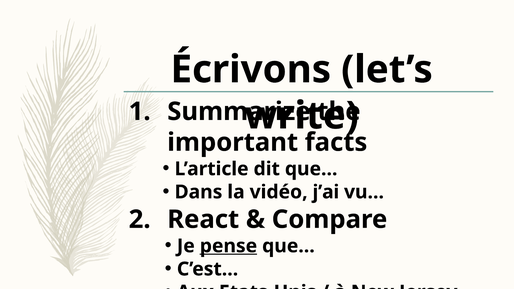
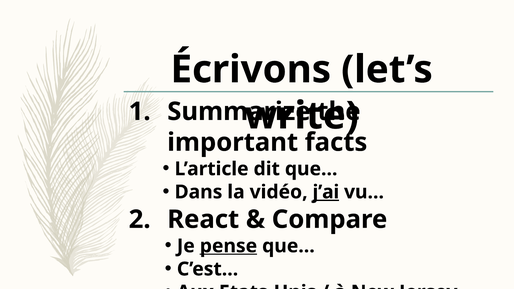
j’ai underline: none -> present
